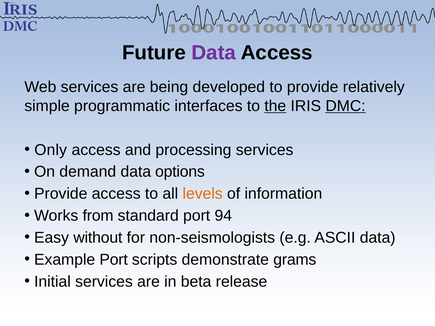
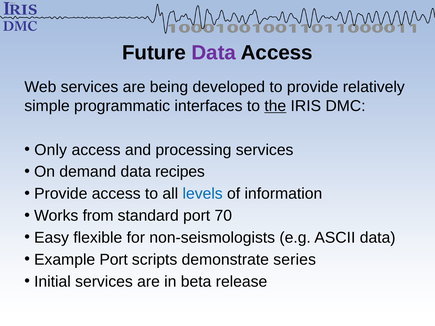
DMC underline: present -> none
options: options -> recipes
levels colour: orange -> blue
94: 94 -> 70
without: without -> flexible
grams: grams -> series
